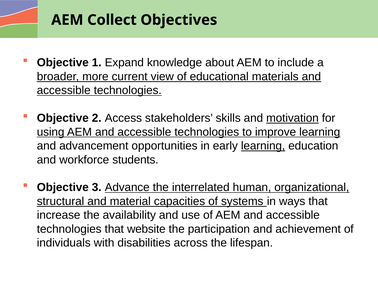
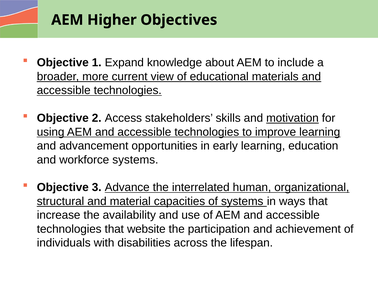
Collect: Collect -> Higher
learning at (263, 146) underline: present -> none
workforce students: students -> systems
